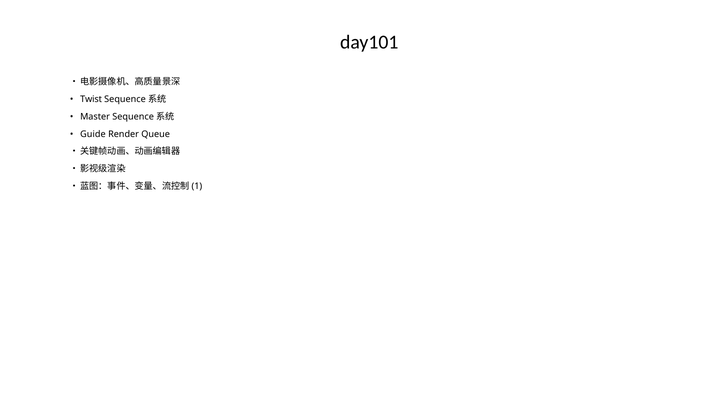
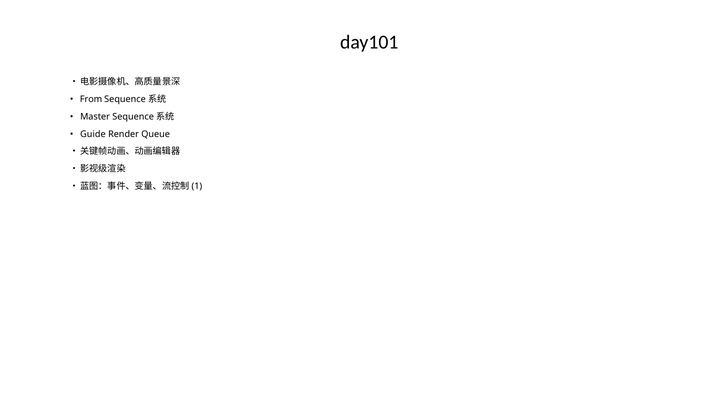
Twist: Twist -> From
